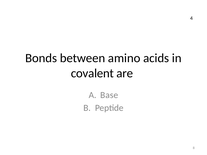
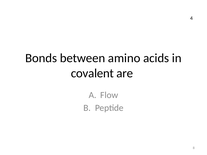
Base: Base -> Flow
